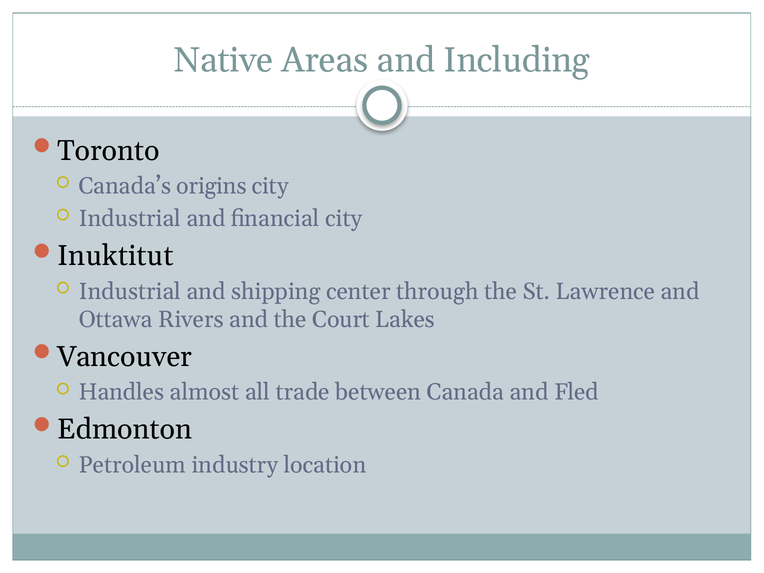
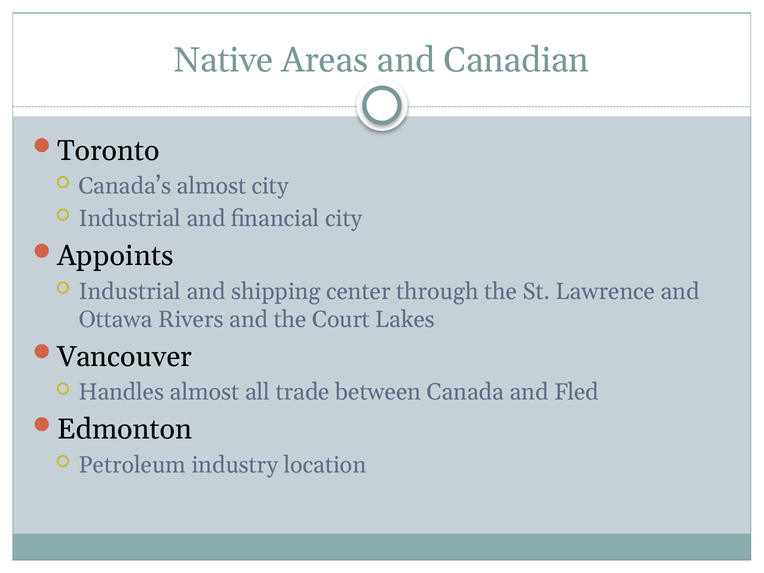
Including: Including -> Canadian
Canada’s origins: origins -> almost
Inuktitut: Inuktitut -> Appoints
